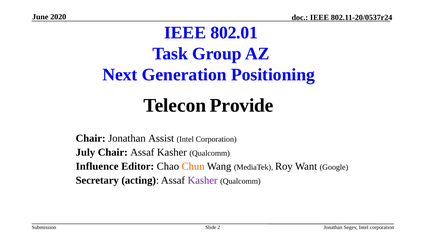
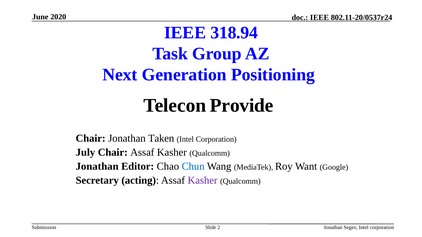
802.01: 802.01 -> 318.94
Assist: Assist -> Taken
Influence at (97, 167): Influence -> Jonathan
Chun colour: orange -> blue
